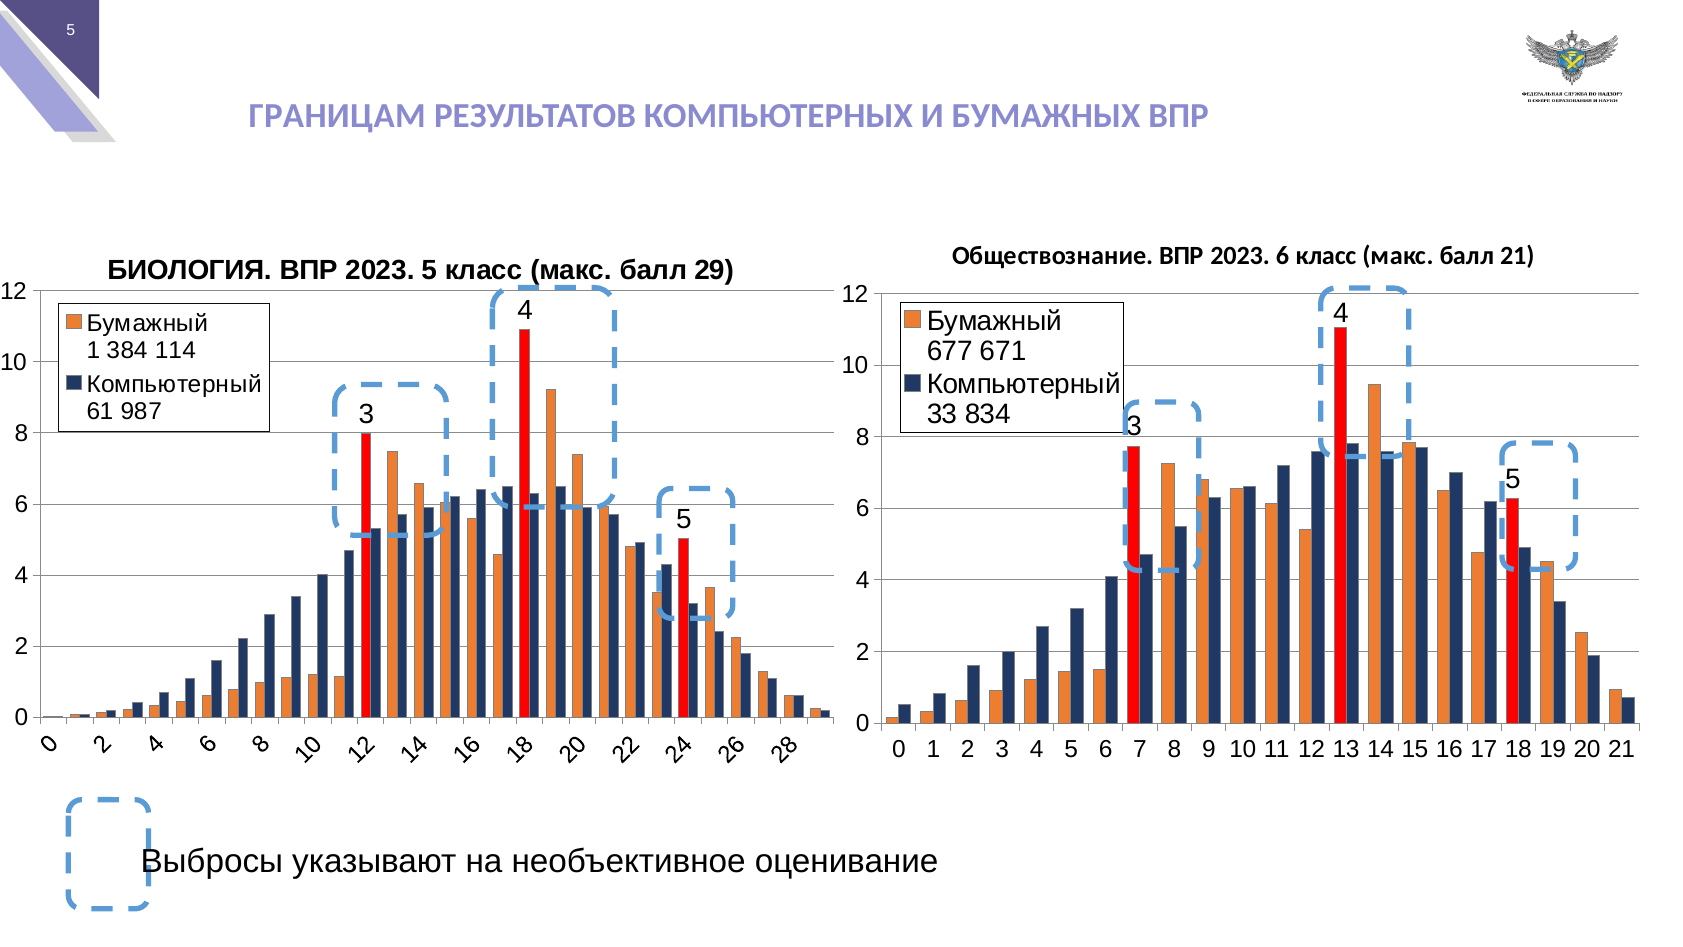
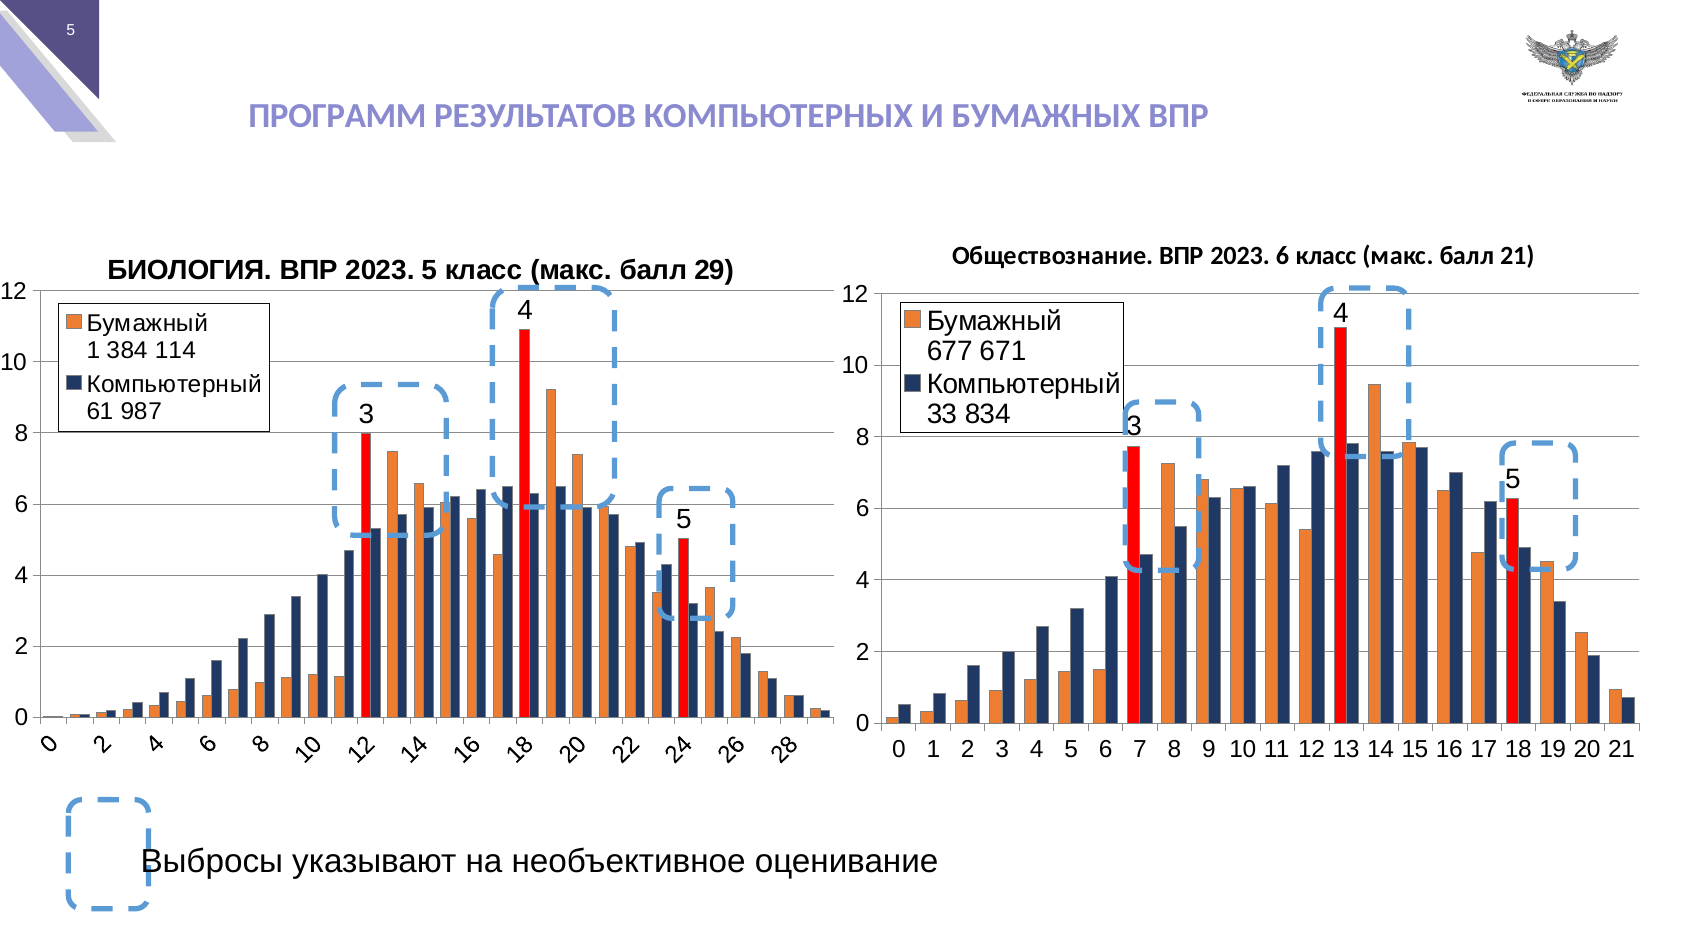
ГРАНИЦАМ: ГРАНИЦАМ -> ПРОГРАММ
